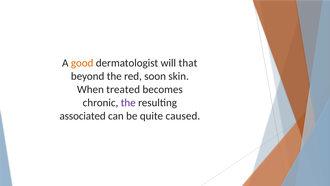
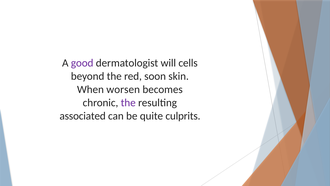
good colour: orange -> purple
that: that -> cells
treated: treated -> worsen
caused: caused -> culprits
